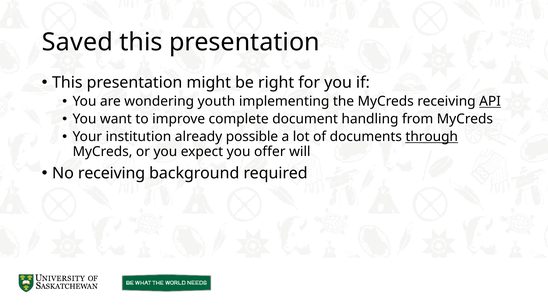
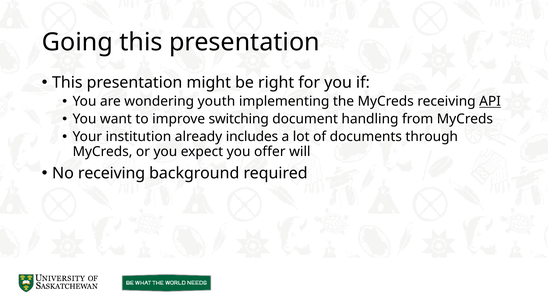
Saved: Saved -> Going
complete: complete -> switching
possible: possible -> includes
through underline: present -> none
